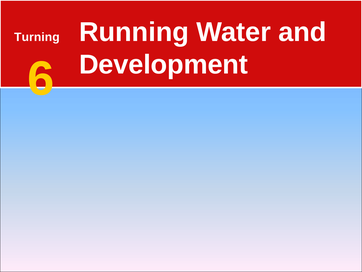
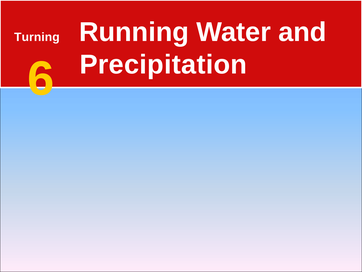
Development: Development -> Precipitation
